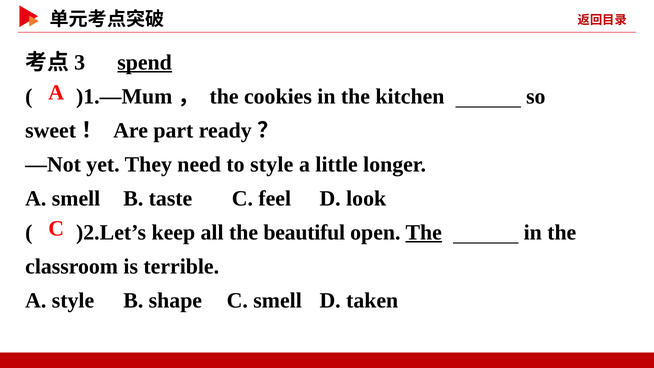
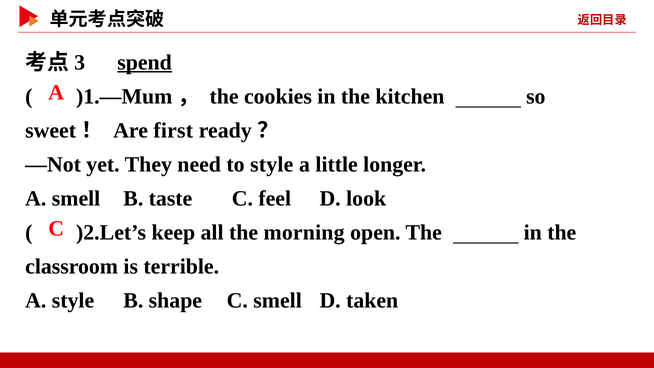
part: part -> first
beautiful: beautiful -> morning
The at (424, 232) underline: present -> none
